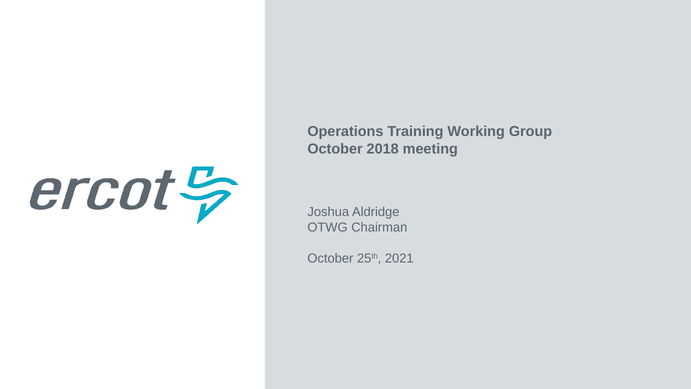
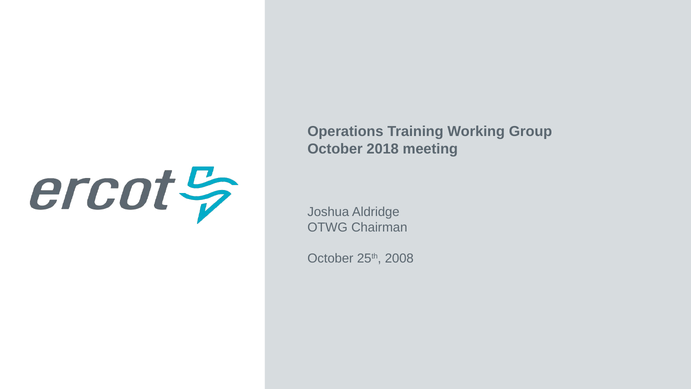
2021: 2021 -> 2008
